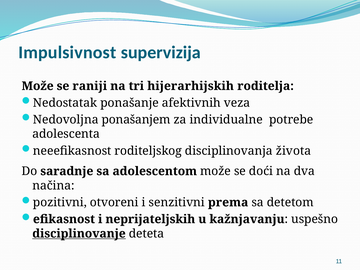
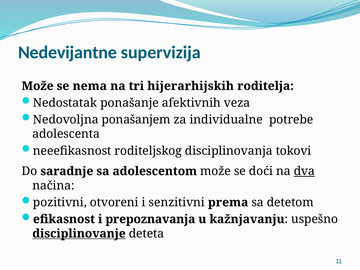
Impulsivnost: Impulsivnost -> Nedevijantne
raniji: raniji -> nema
života: života -> tokovi
dva underline: none -> present
neprijateljskih: neprijateljskih -> prepoznavanja
